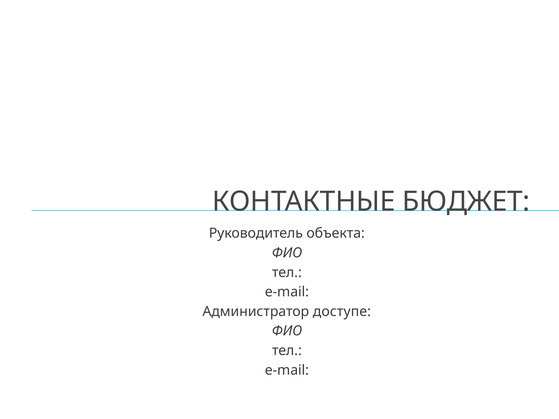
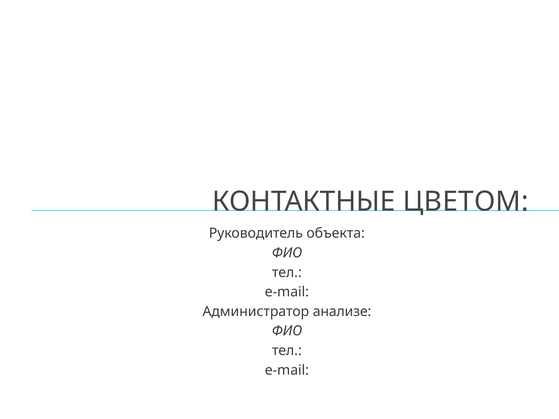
БЮДЖЕТ: БЮДЖЕТ -> ЦВЕТОМ
доступе: доступе -> анализе
